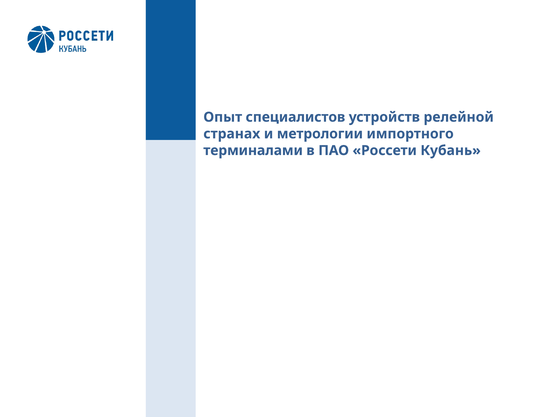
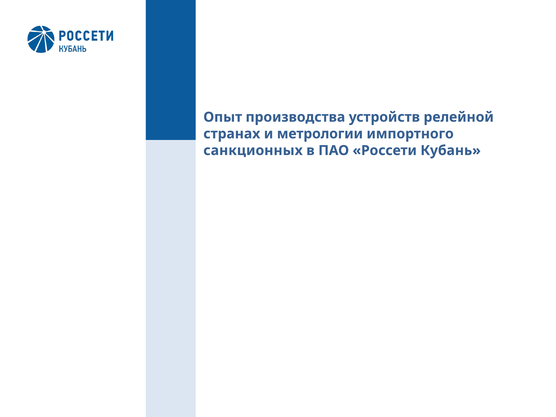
специалистов: специалистов -> производства
терминалами: терминалами -> санкционных
